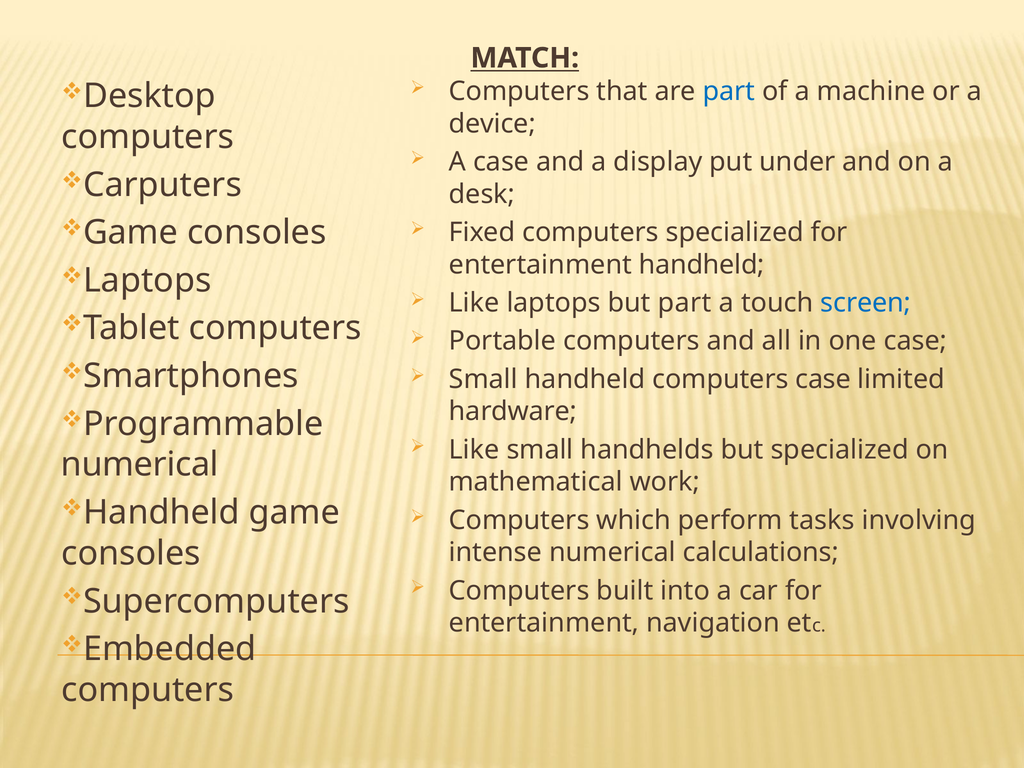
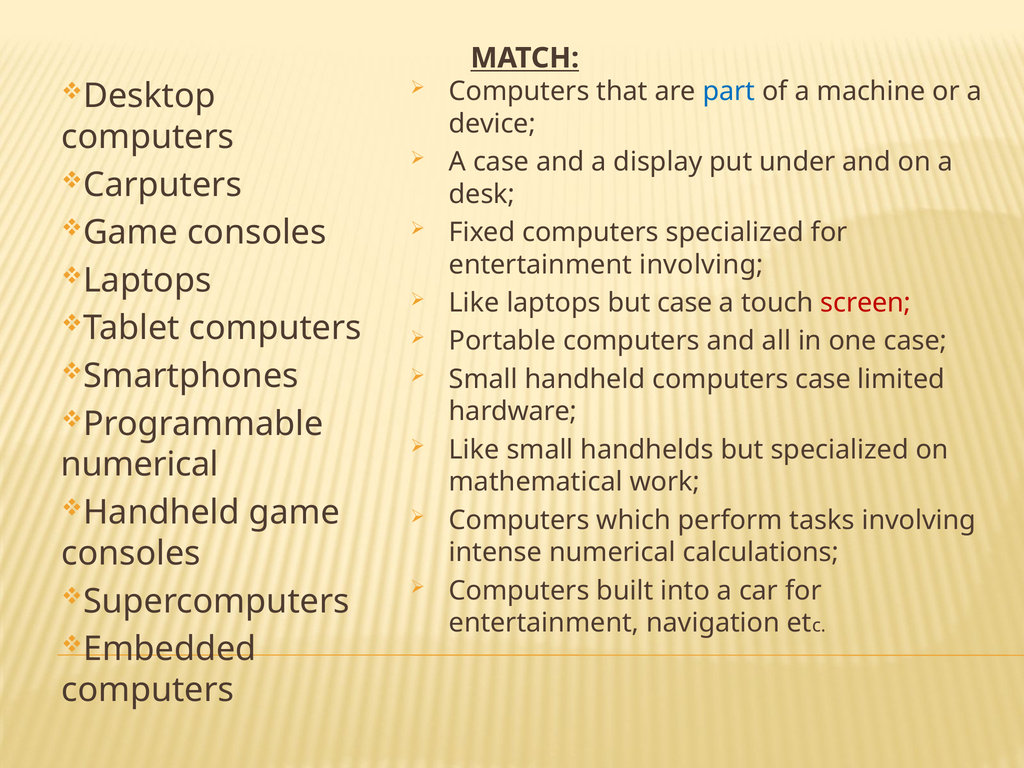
entertainment handheld: handheld -> involving
but part: part -> case
screen colour: blue -> red
